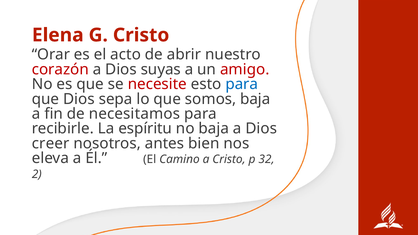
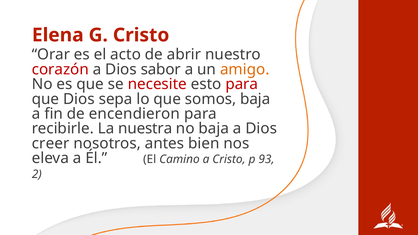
suyas: suyas -> sabor
amigo colour: red -> orange
para at (242, 84) colour: blue -> red
necesitamos: necesitamos -> encendieron
espíritu: espíritu -> nuestra
32: 32 -> 93
